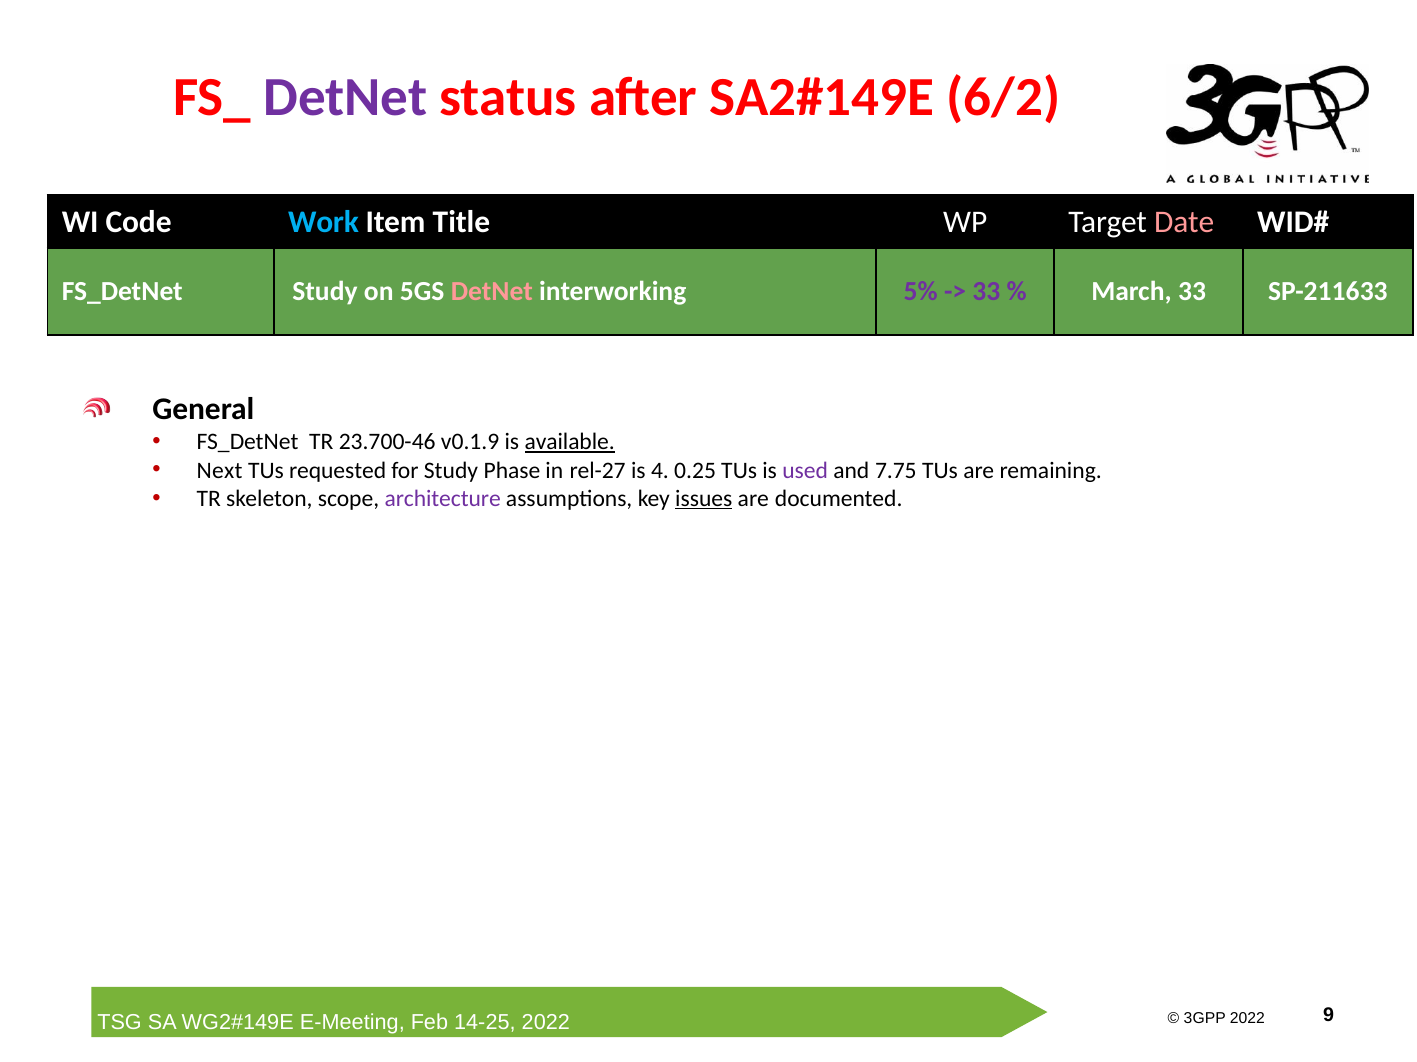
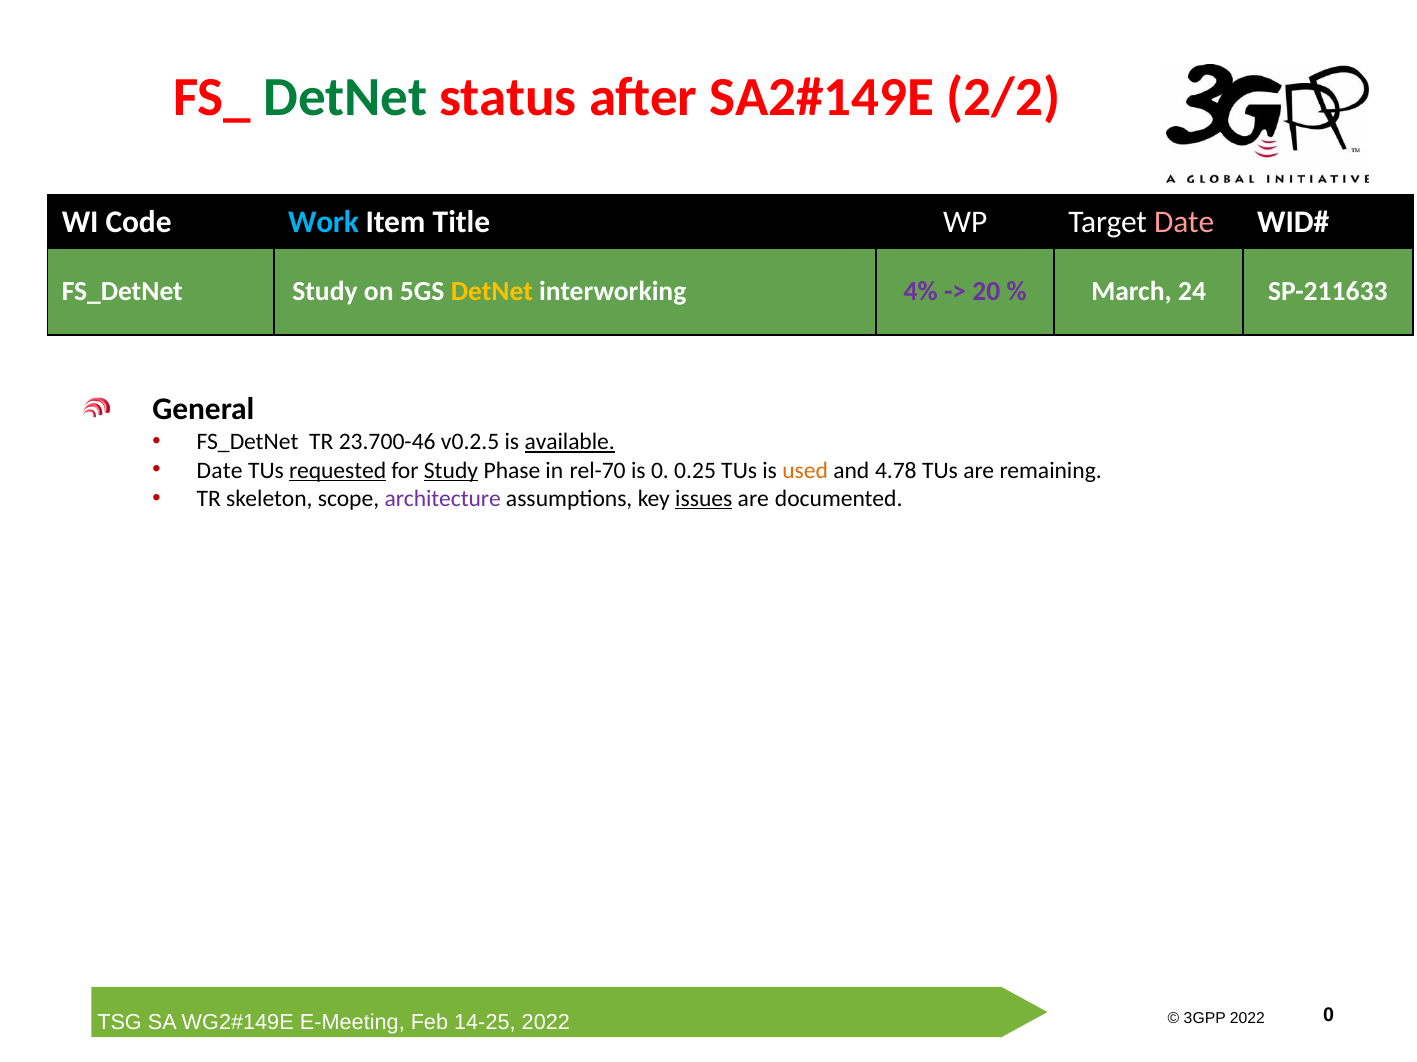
DetNet at (345, 97) colour: purple -> green
6/2: 6/2 -> 2/2
DetNet at (492, 292) colour: pink -> yellow
5%: 5% -> 4%
33 at (986, 292): 33 -> 20
March 33: 33 -> 24
v0.1.9: v0.1.9 -> v0.2.5
Next at (220, 471): Next -> Date
requested underline: none -> present
Study at (451, 471) underline: none -> present
rel-27: rel-27 -> rel-70
is 4: 4 -> 0
used colour: purple -> orange
7.75: 7.75 -> 4.78
9 at (1329, 1016): 9 -> 0
